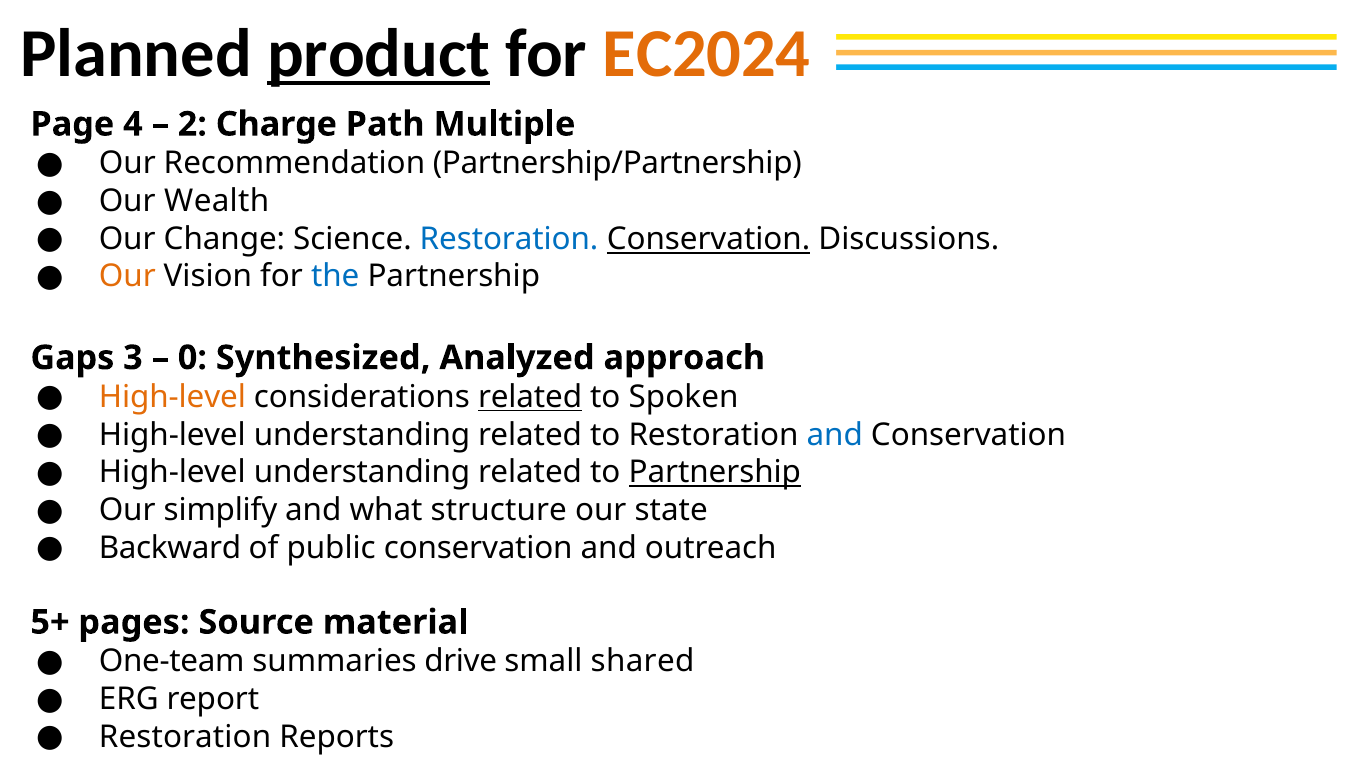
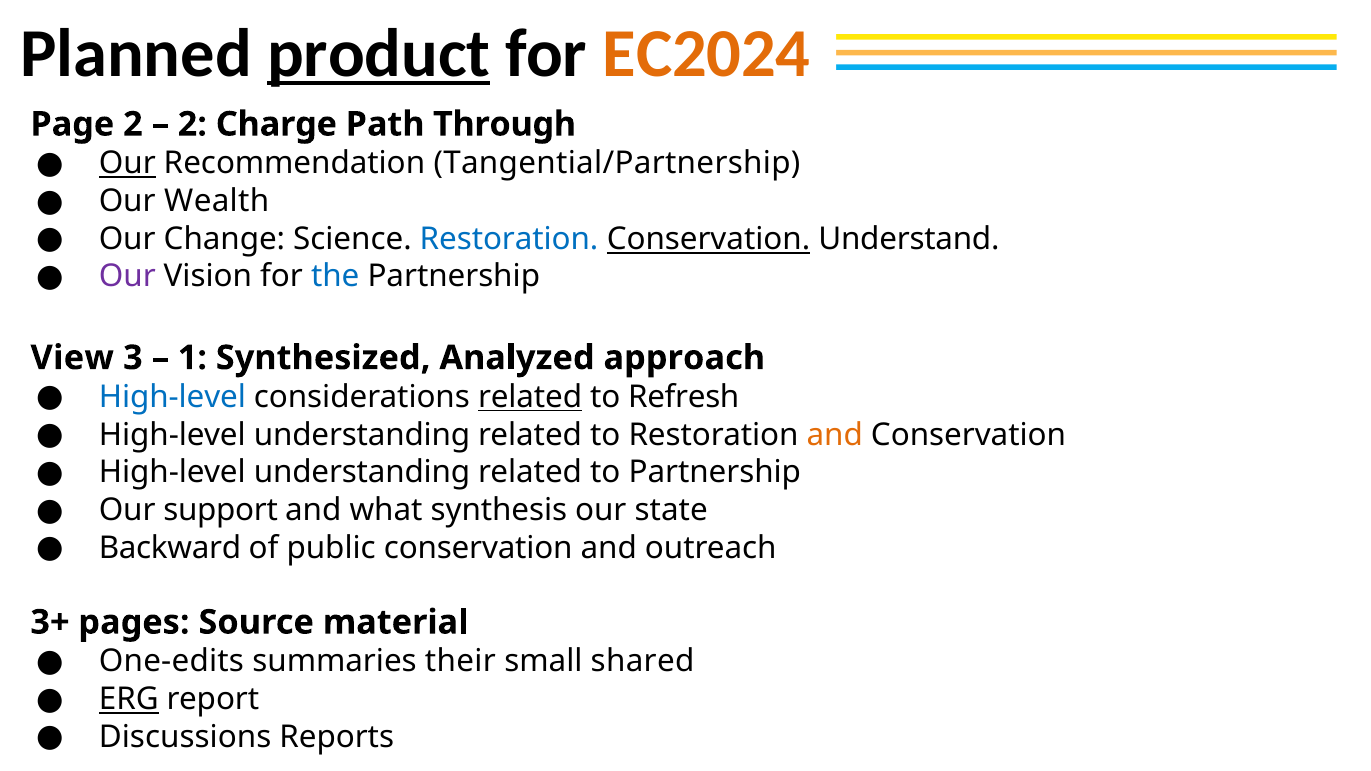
Page 4: 4 -> 2
Multiple: Multiple -> Through
Our at (127, 163) underline: none -> present
Partnership/Partnership: Partnership/Partnership -> Tangential/Partnership
Discussions: Discussions -> Understand
Our at (127, 277) colour: orange -> purple
Gaps: Gaps -> View
0: 0 -> 1
High-level at (172, 397) colour: orange -> blue
Spoken: Spoken -> Refresh
and at (835, 435) colour: blue -> orange
Partnership at (715, 473) underline: present -> none
simplify: simplify -> support
structure: structure -> synthesis
5+: 5+ -> 3+
One-team: One-team -> One-edits
drive: drive -> their
ERG underline: none -> present
Restoration at (185, 737): Restoration -> Discussions
